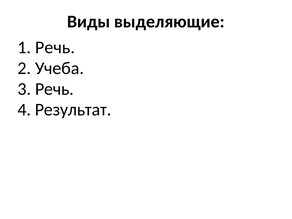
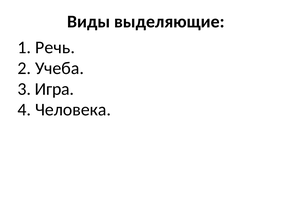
3 Речь: Речь -> Игра
Результат: Результат -> Человека
